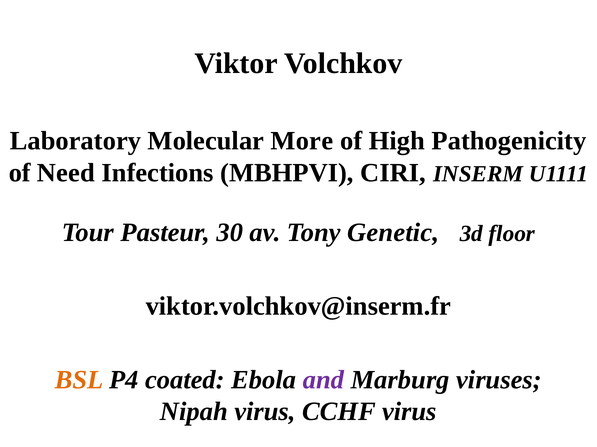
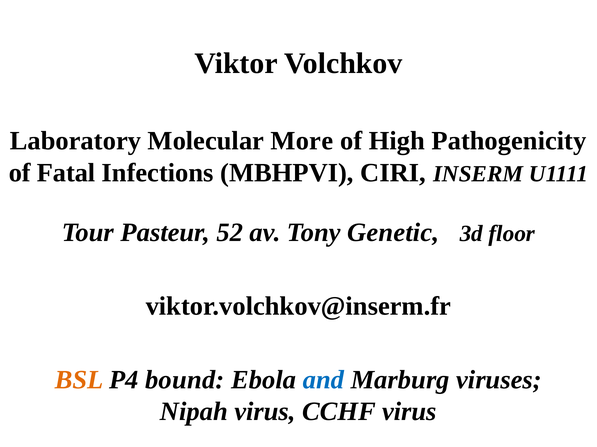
Need: Need -> Fatal
30: 30 -> 52
coated: coated -> bound
and colour: purple -> blue
